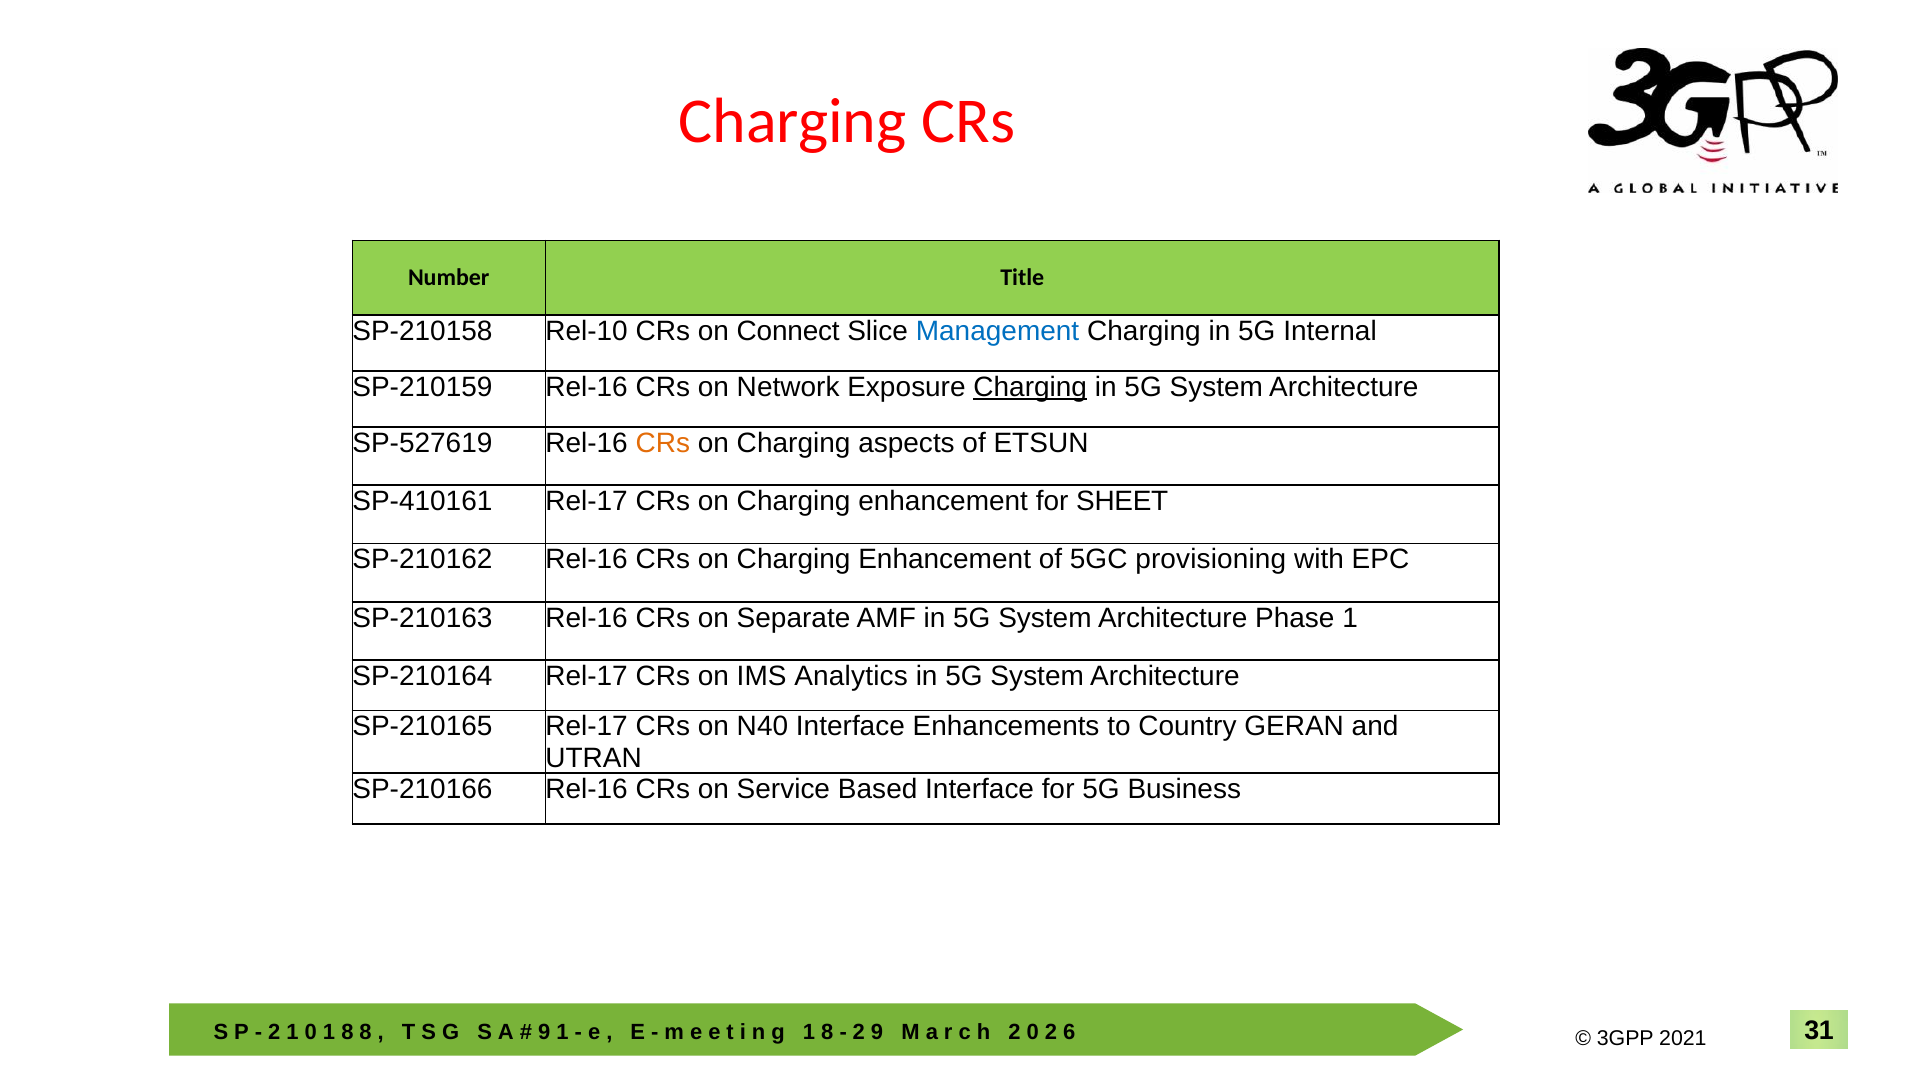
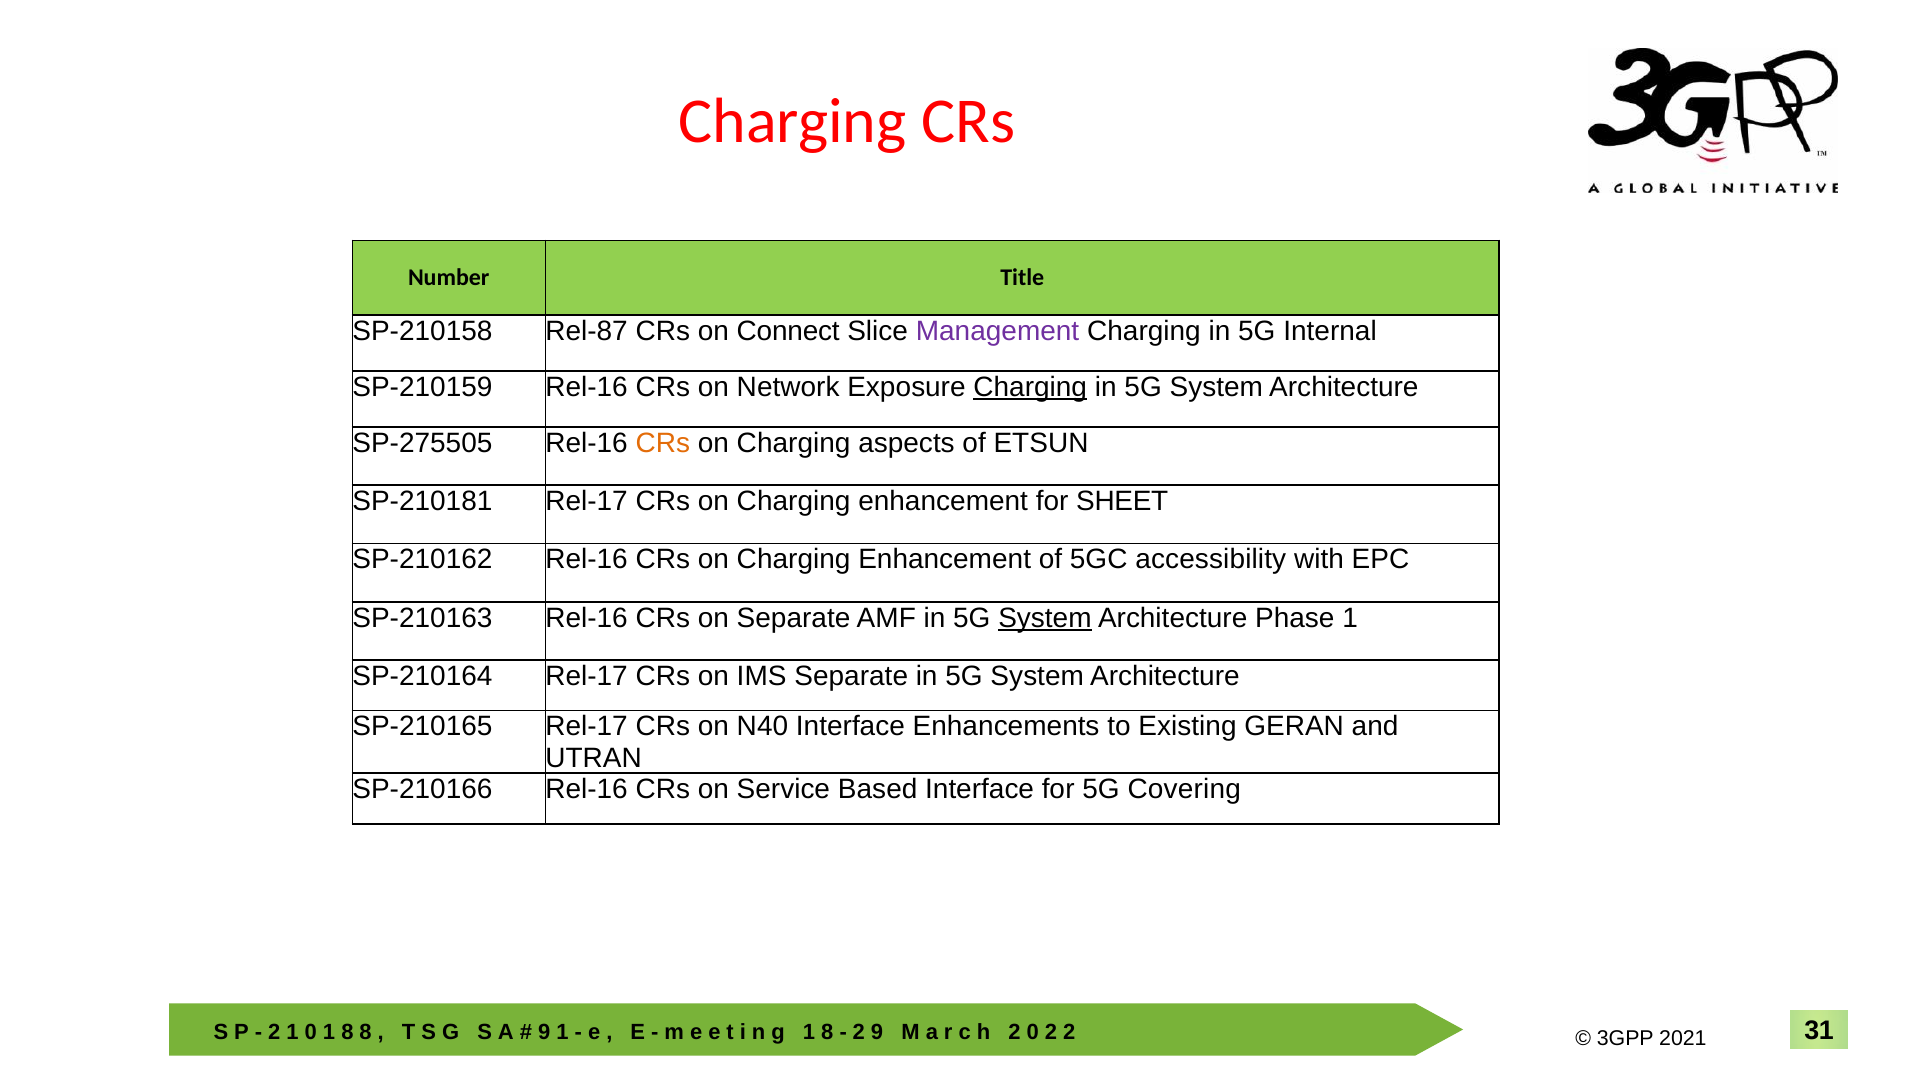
Rel-10: Rel-10 -> Rel-87
Management colour: blue -> purple
SP-527619: SP-527619 -> SP-275505
SP-410161: SP-410161 -> SP-210181
provisioning: provisioning -> accessibility
System at (1045, 618) underline: none -> present
IMS Analytics: Analytics -> Separate
Country: Country -> Existing
Business: Business -> Covering
6 at (1069, 1032): 6 -> 2
